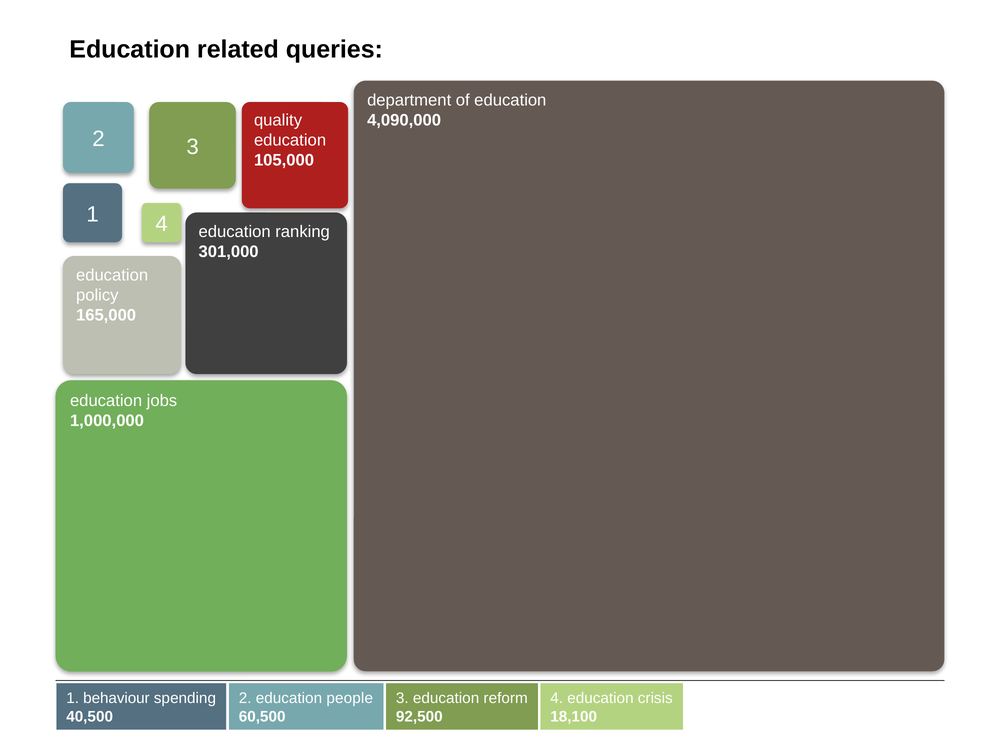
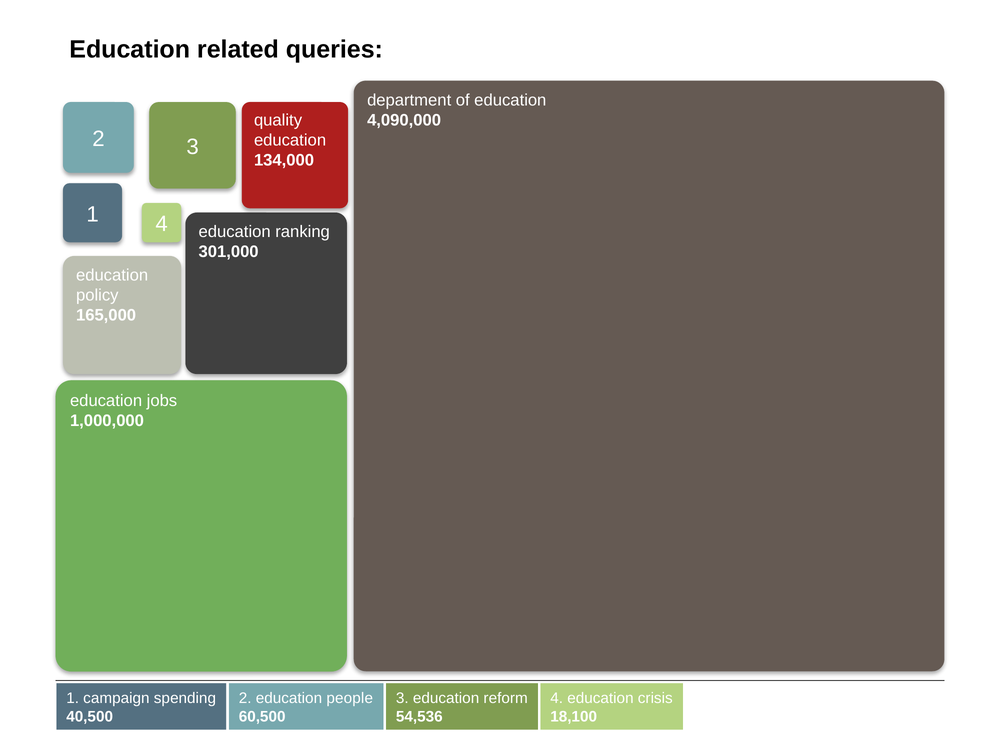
105,000: 105,000 -> 134,000
behaviour: behaviour -> campaign
92,500: 92,500 -> 54,536
